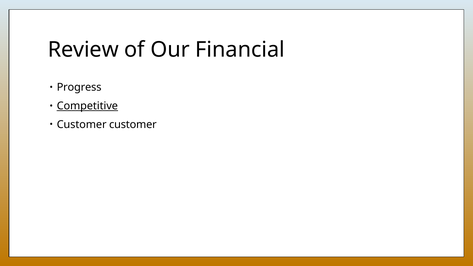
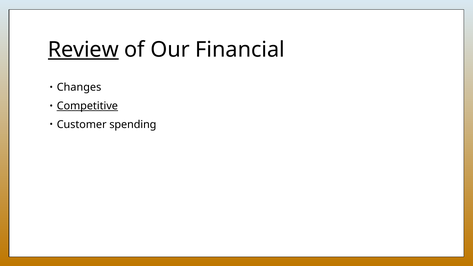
Review underline: none -> present
Progress: Progress -> Changes
Customer customer: customer -> spending
